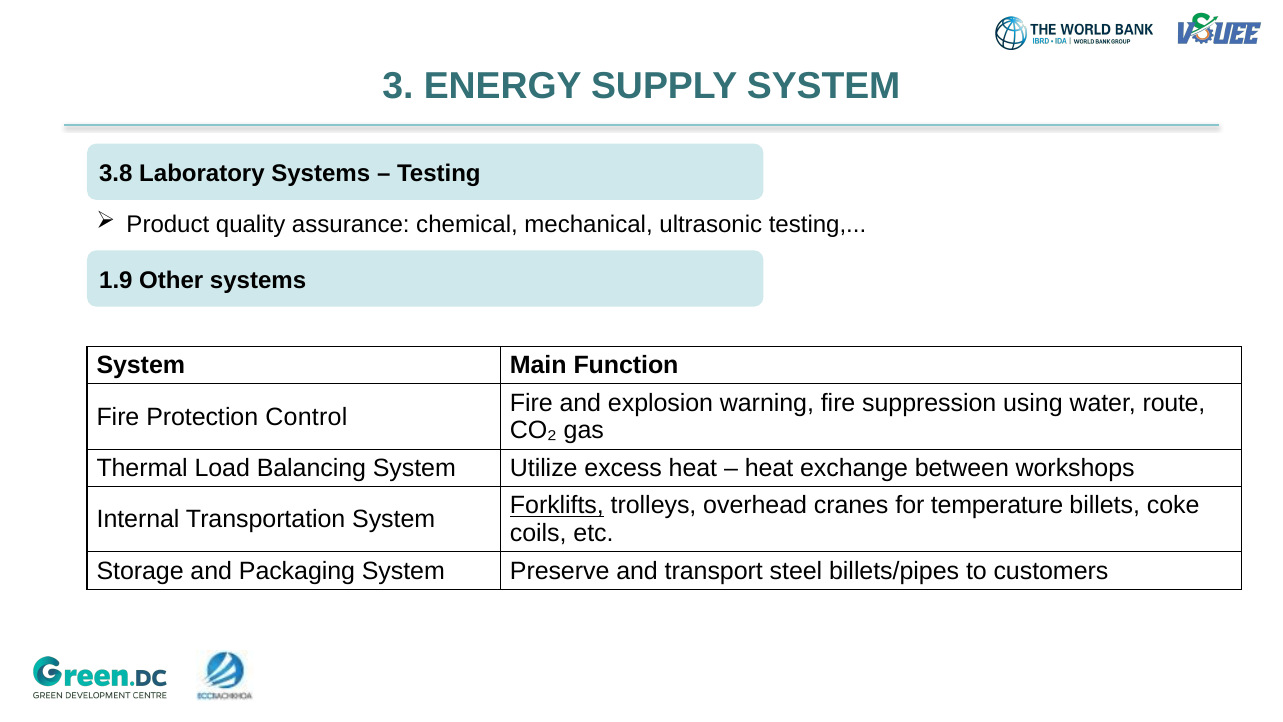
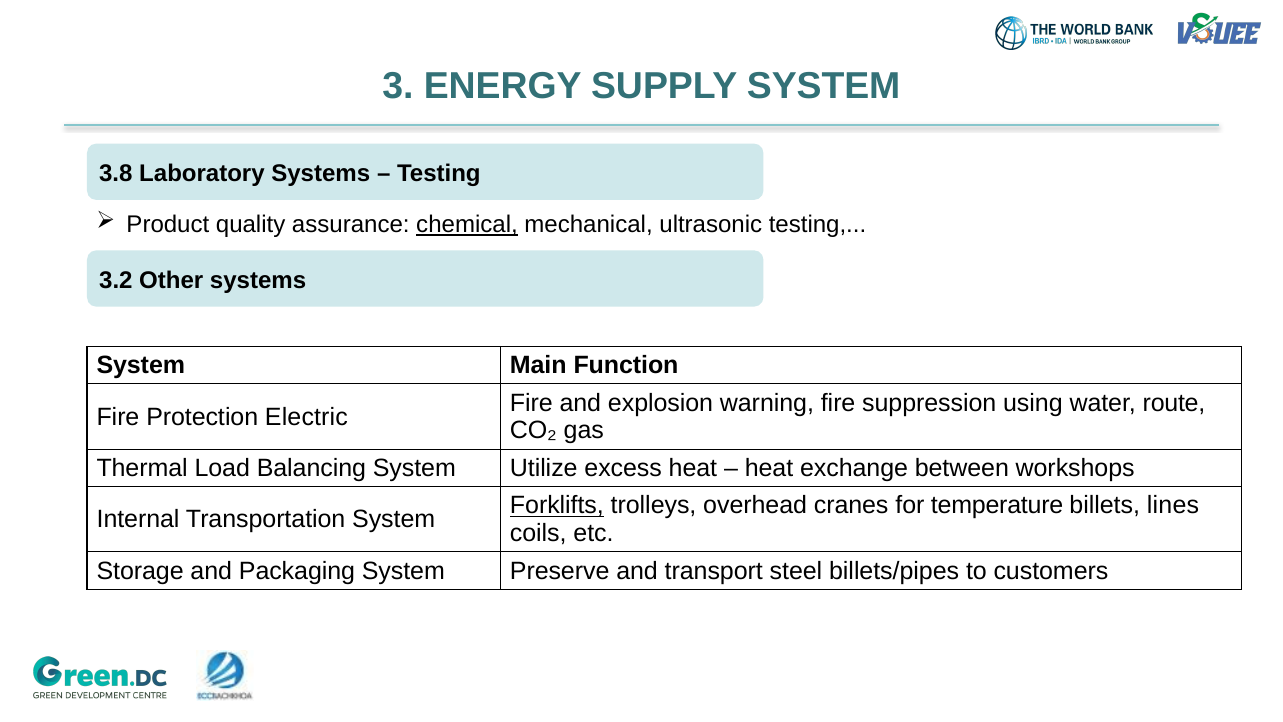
chemical underline: none -> present
1.9: 1.9 -> 3.2
Control: Control -> Electric
coke: coke -> lines
